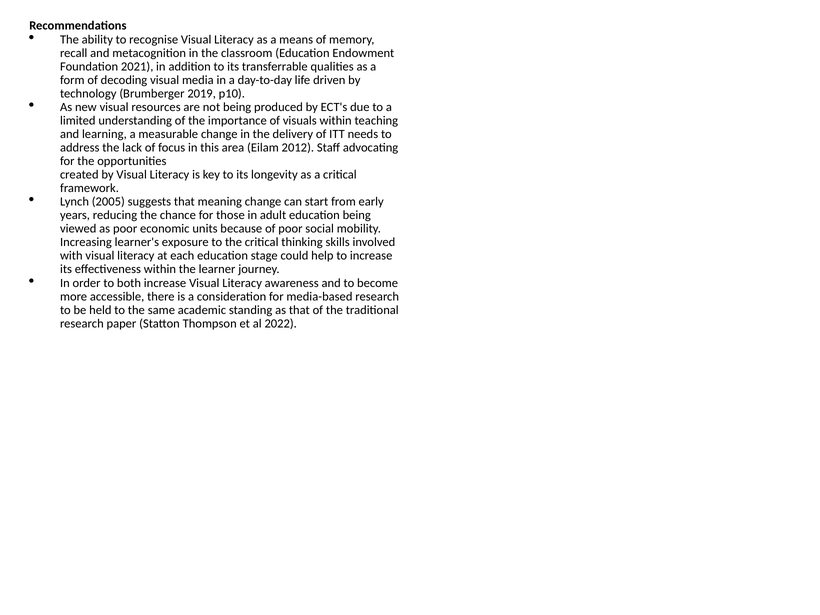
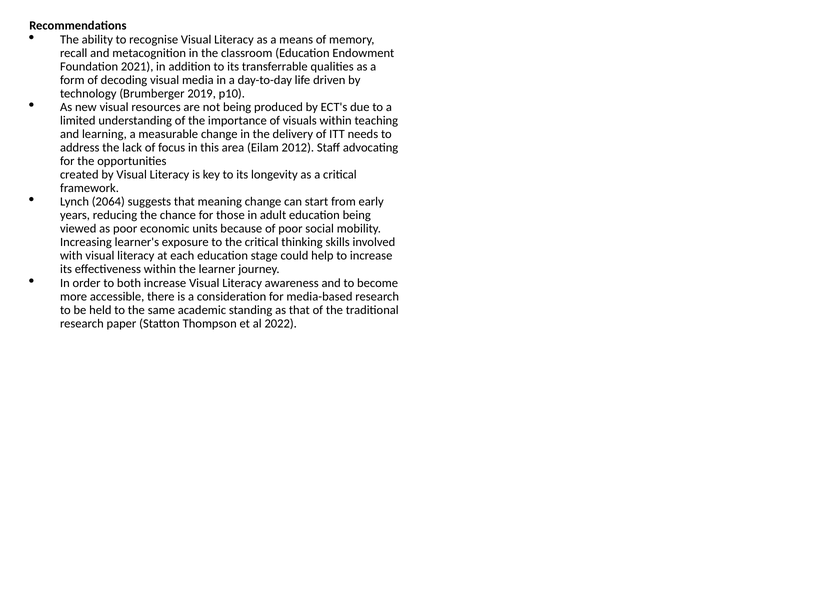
2005: 2005 -> 2064
